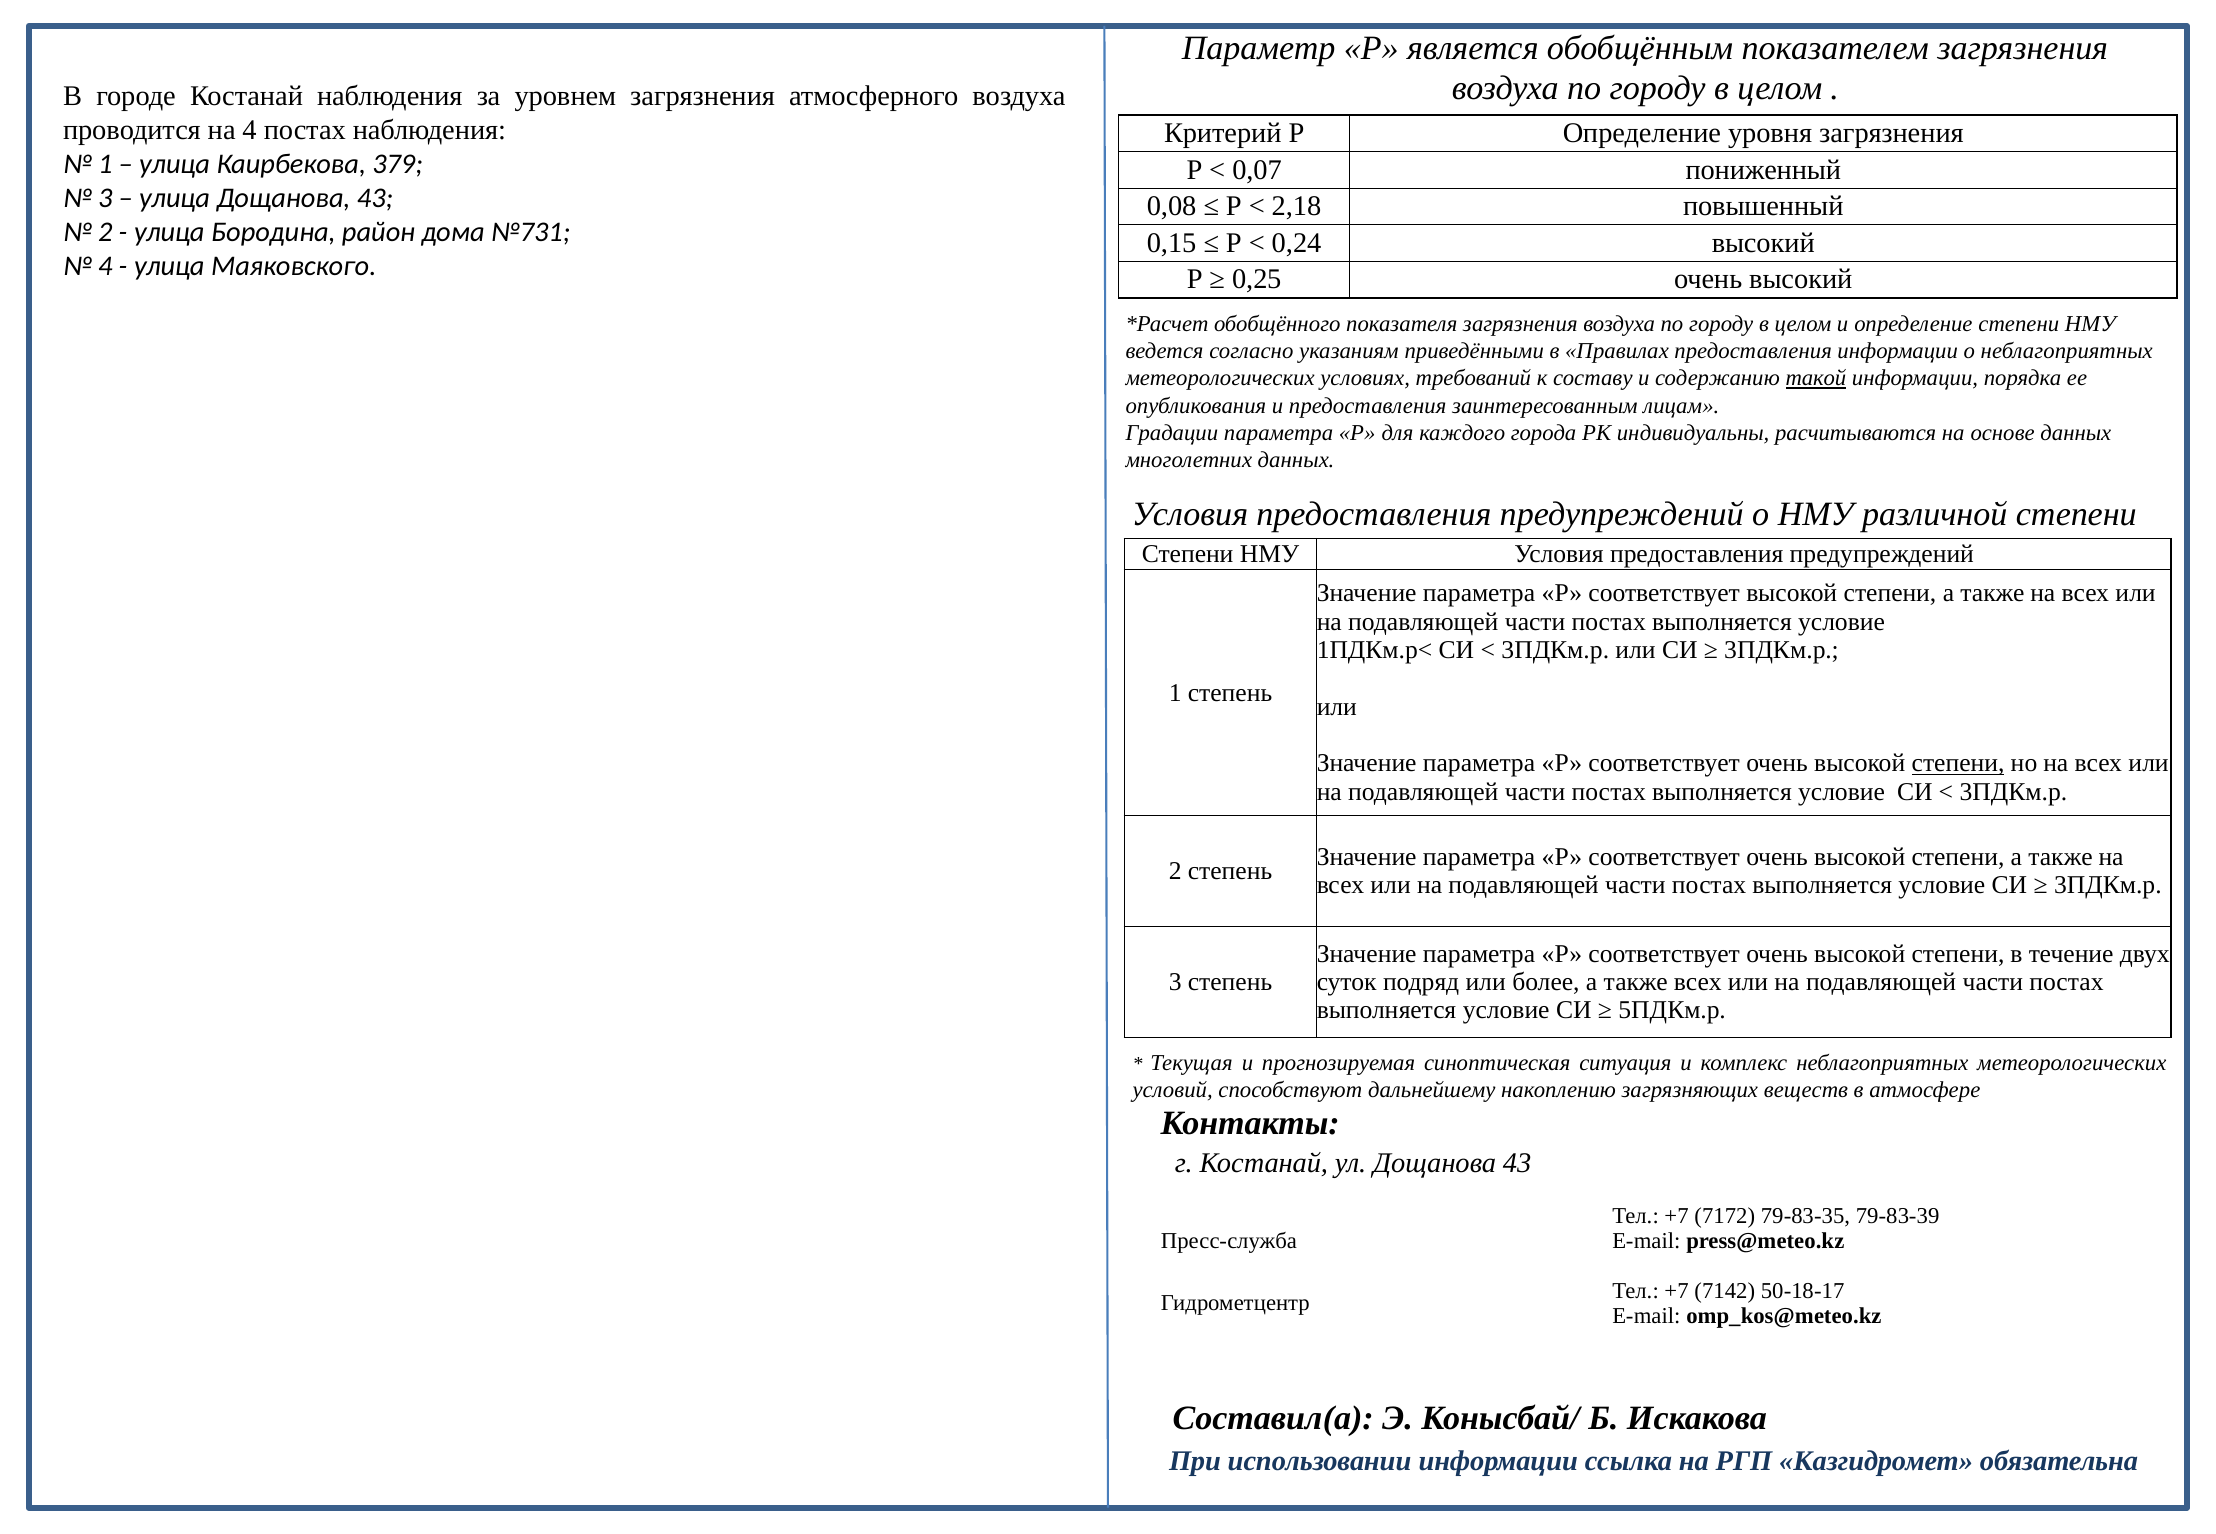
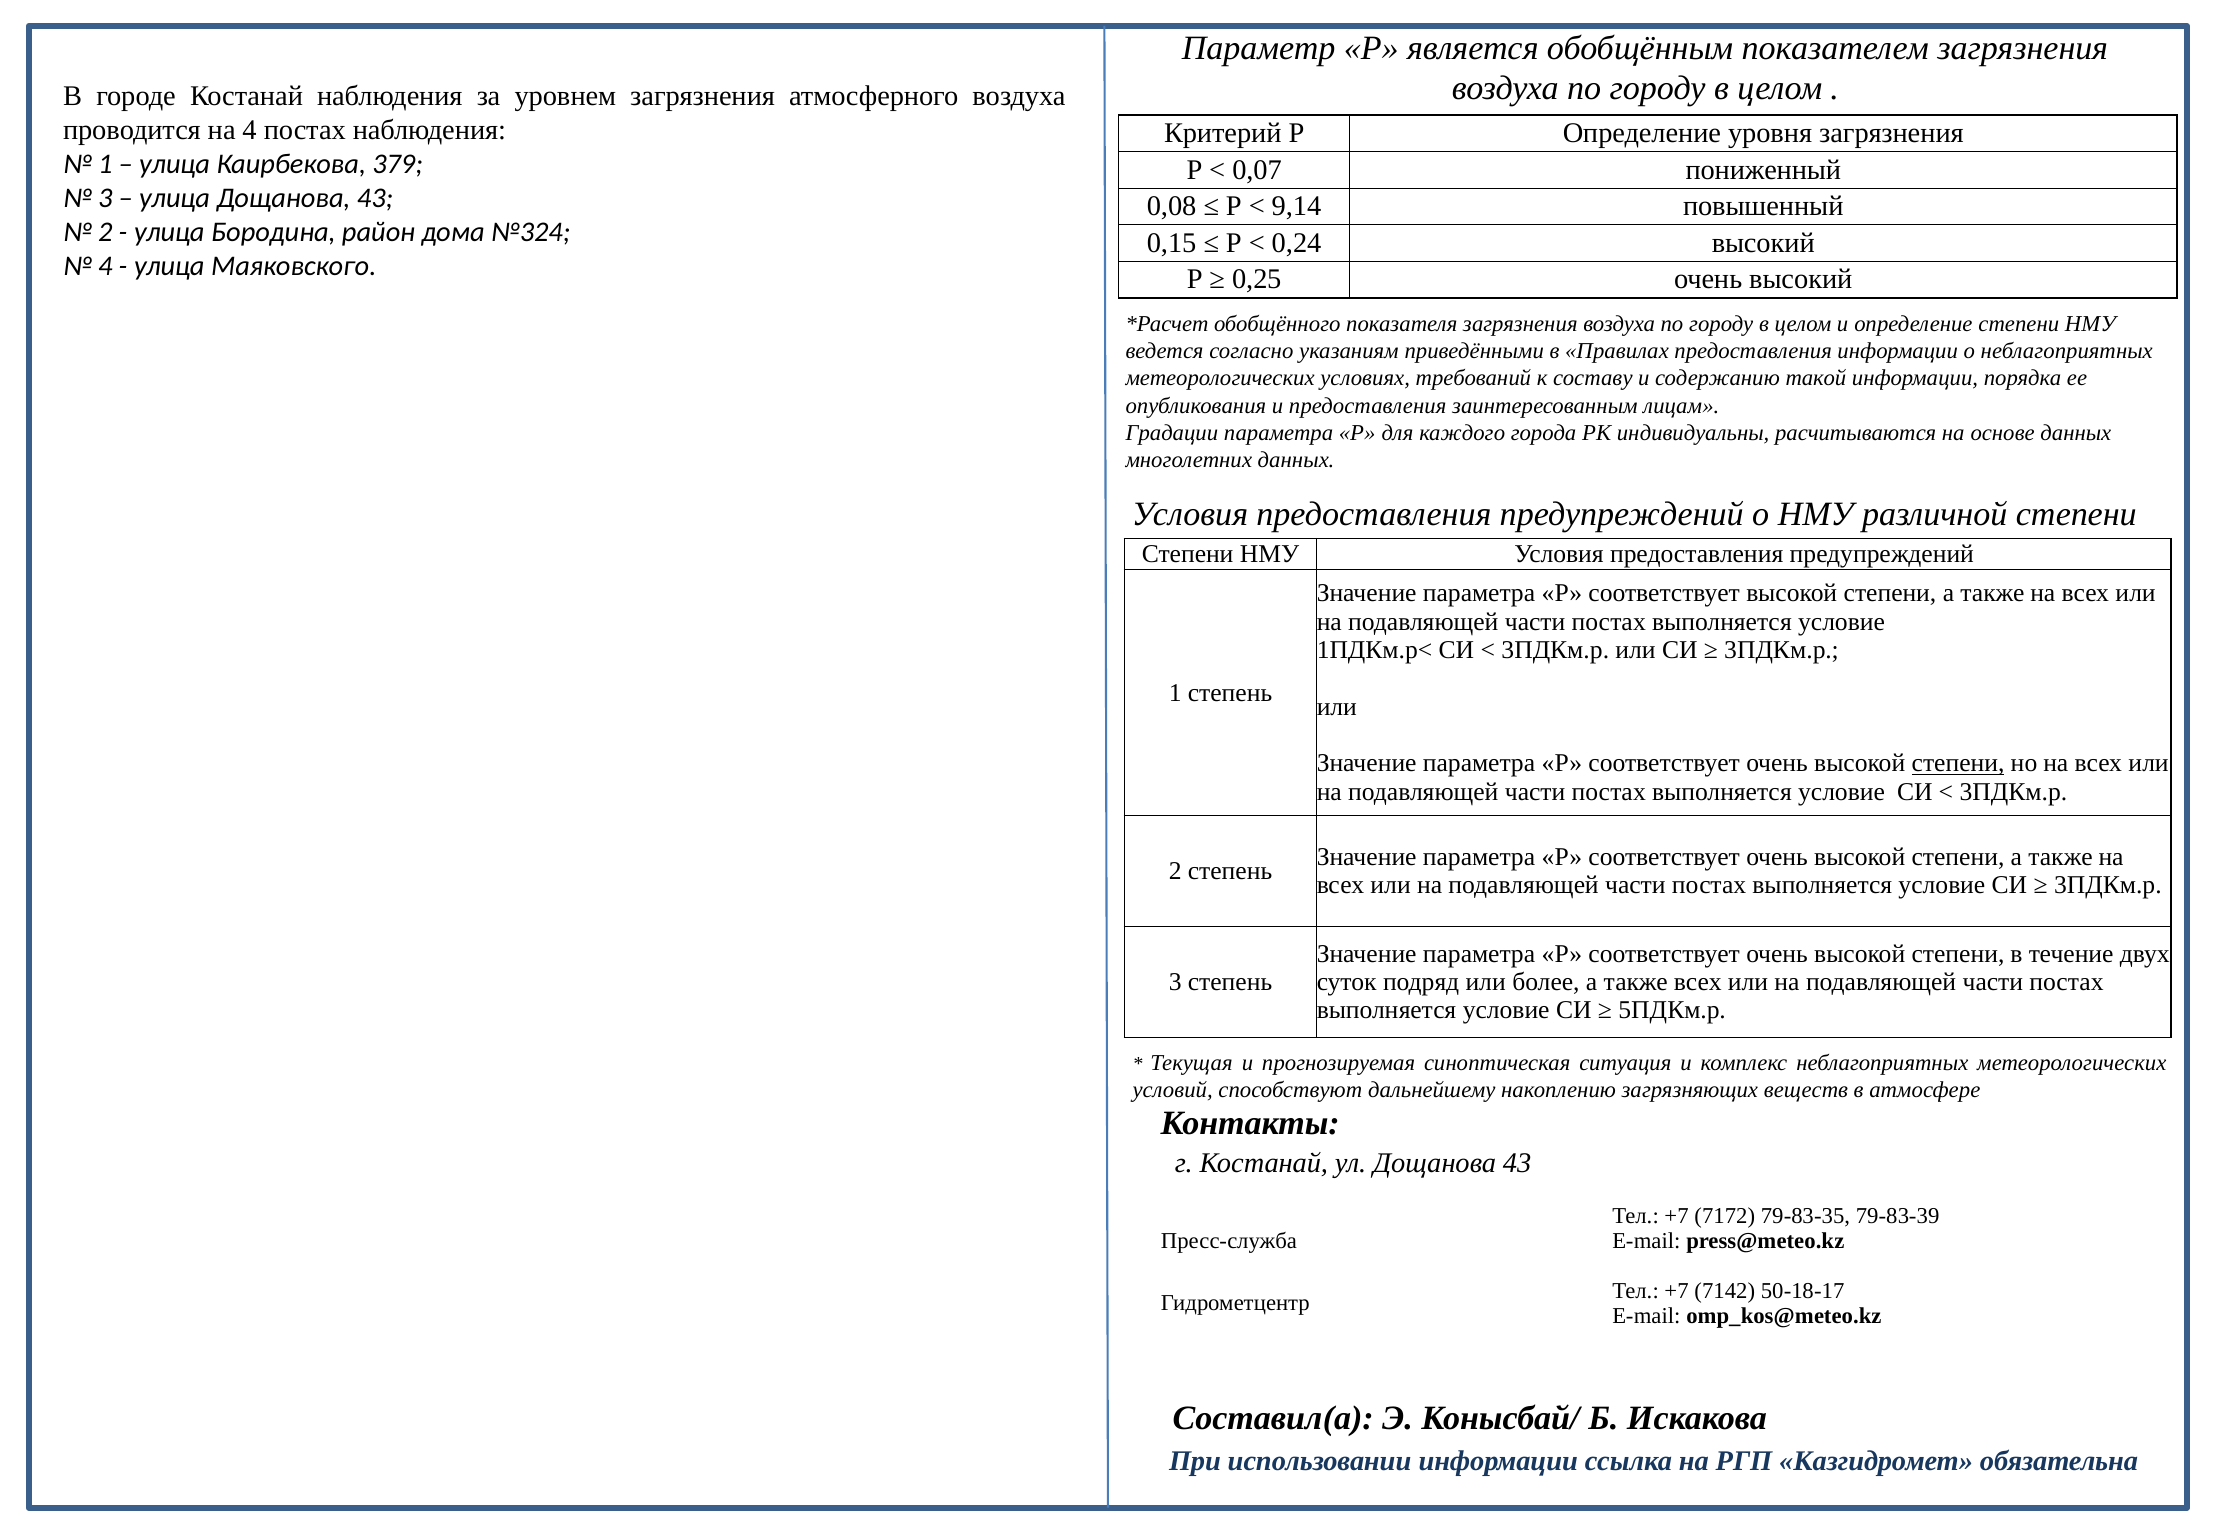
2,18: 2,18 -> 9,14
№731: №731 -> №324
такой underline: present -> none
